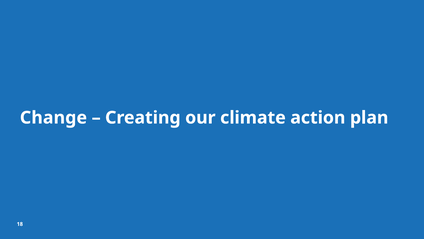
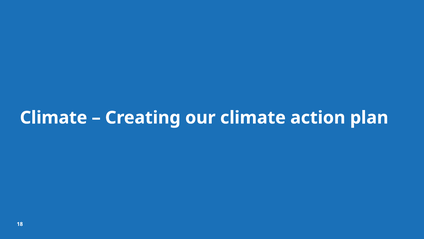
Change at (53, 117): Change -> Climate
